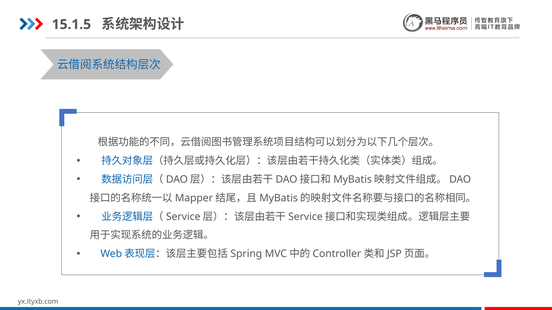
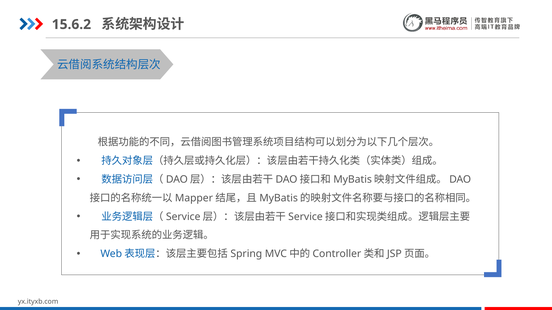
15.1.5: 15.1.5 -> 15.6.2
